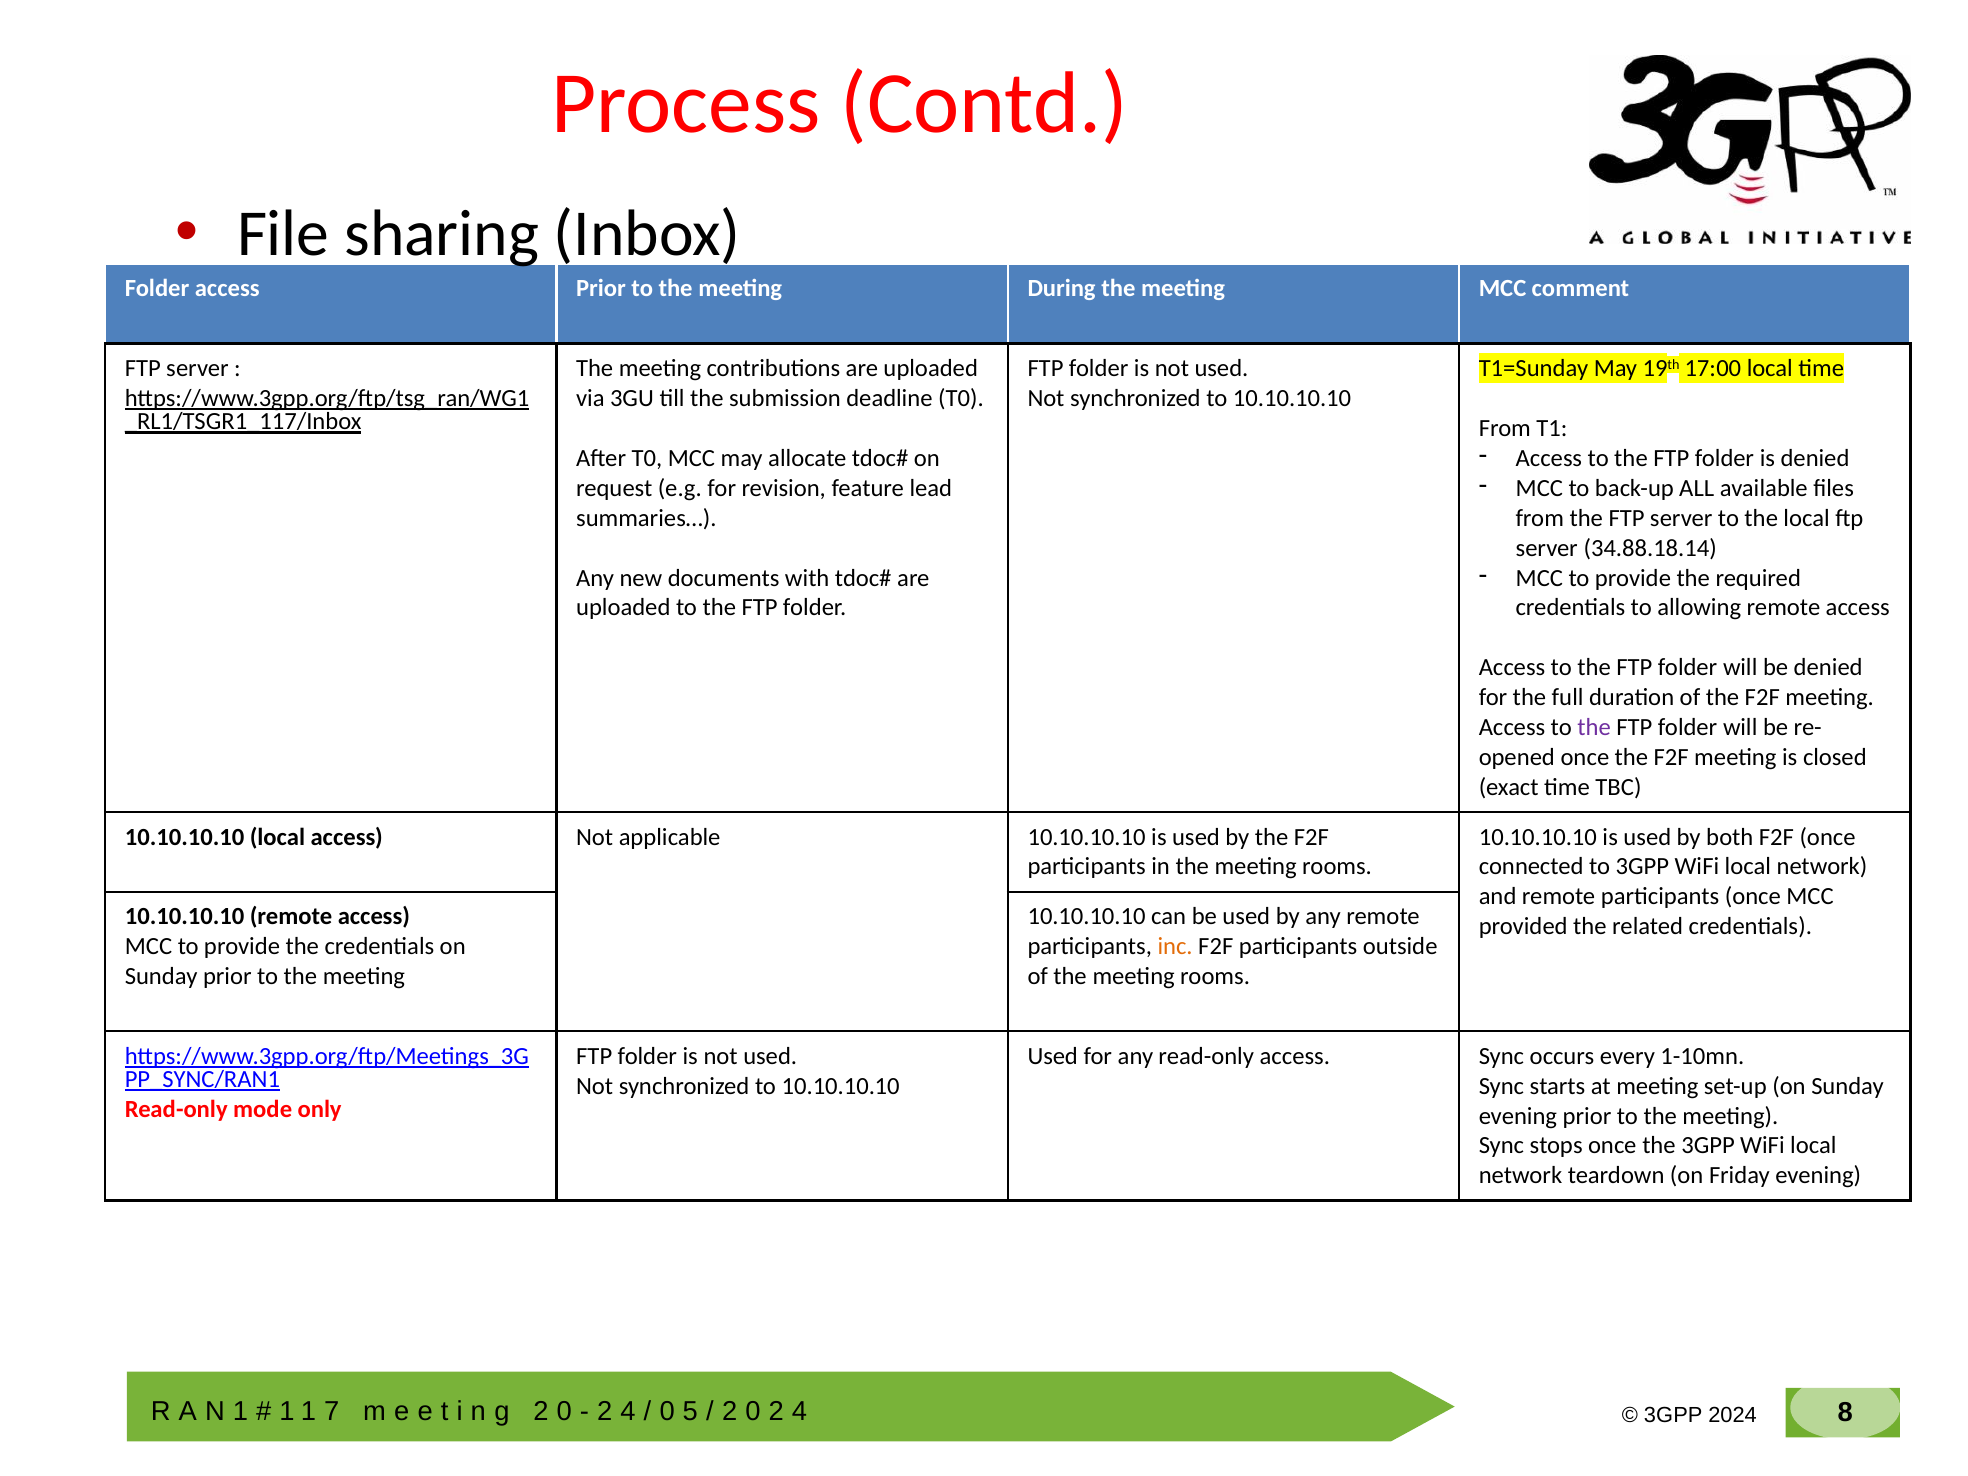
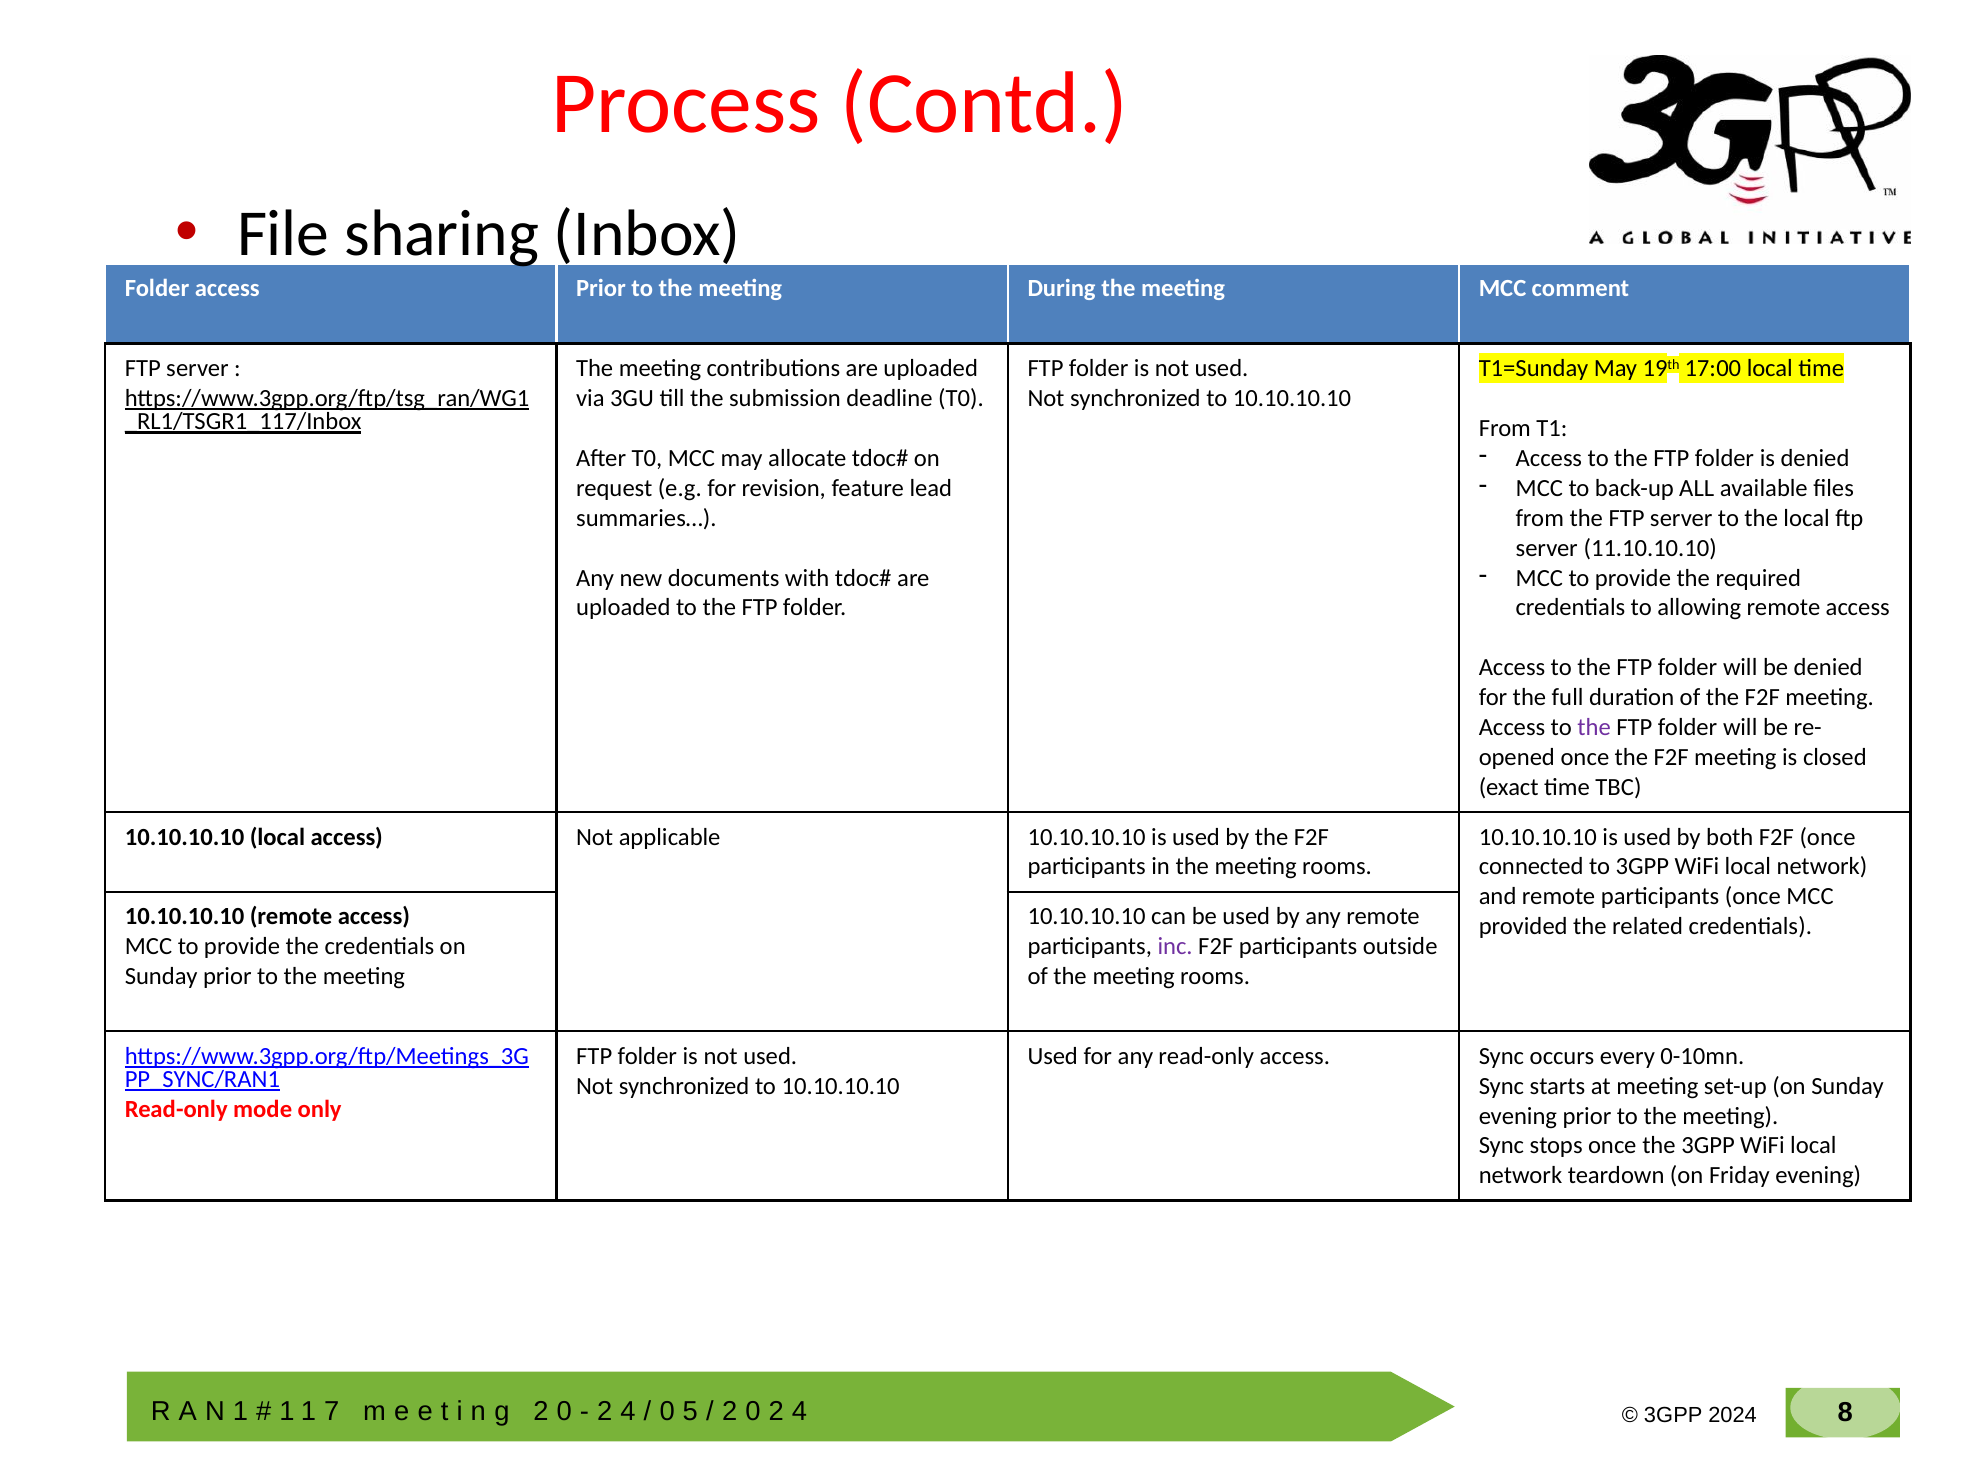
34.88.18.14: 34.88.18.14 -> 11.10.10.10
inc colour: orange -> purple
1-10mn: 1-10mn -> 0-10mn
